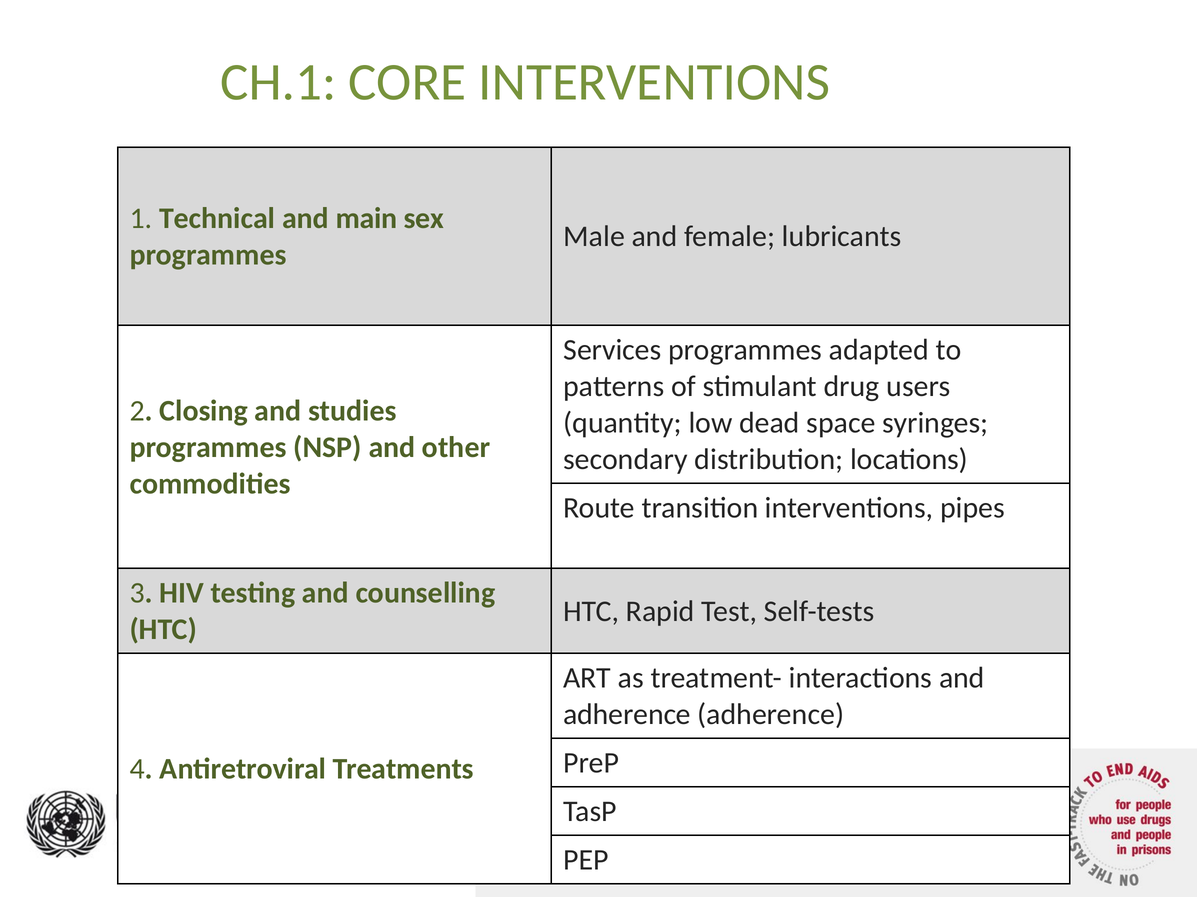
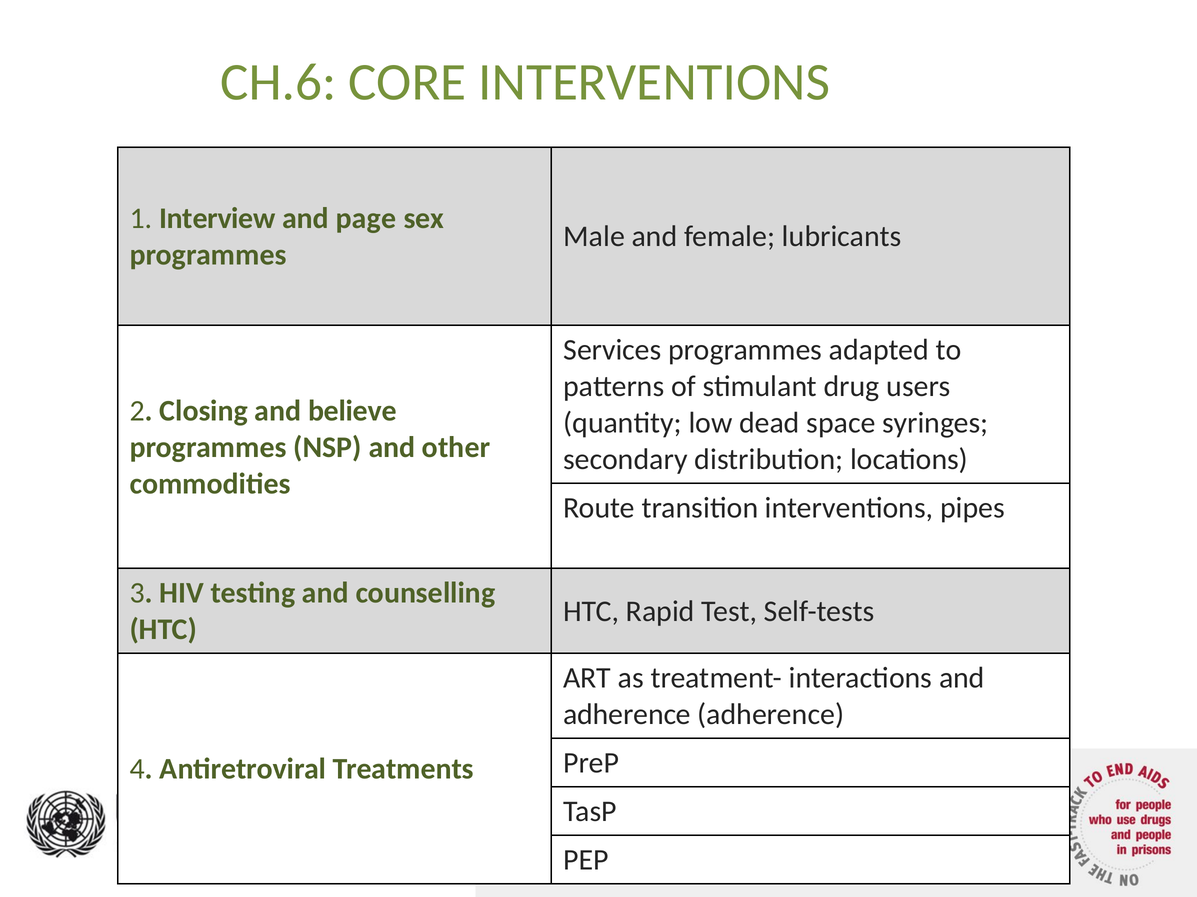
CH.1: CH.1 -> CH.6
Technical: Technical -> Interview
main: main -> page
studies: studies -> believe
